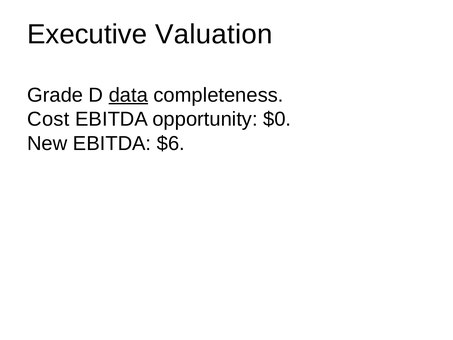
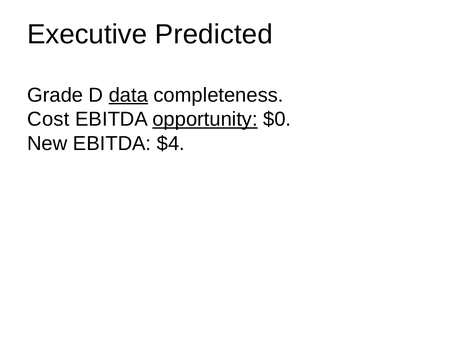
Valuation: Valuation -> Predicted
opportunity underline: none -> present
$6: $6 -> $4
